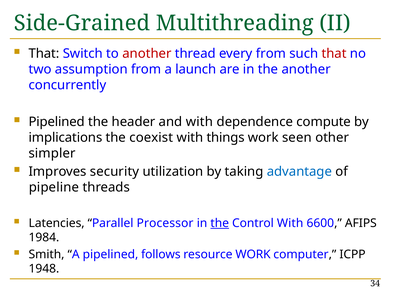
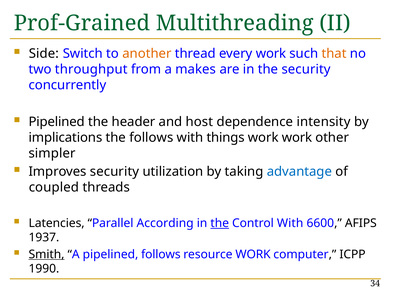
Side-Grained: Side-Grained -> Prof-Grained
That at (44, 54): That -> Side
another at (147, 54) colour: red -> orange
every from: from -> work
that at (334, 54) colour: red -> orange
assumption: assumption -> throughput
launch: launch -> makes
the another: another -> security
and with: with -> host
compute: compute -> intensity
the coexist: coexist -> follows
work seen: seen -> work
pipeline: pipeline -> coupled
Processor: Processor -> According
1984: 1984 -> 1937
Smith underline: none -> present
1948: 1948 -> 1990
